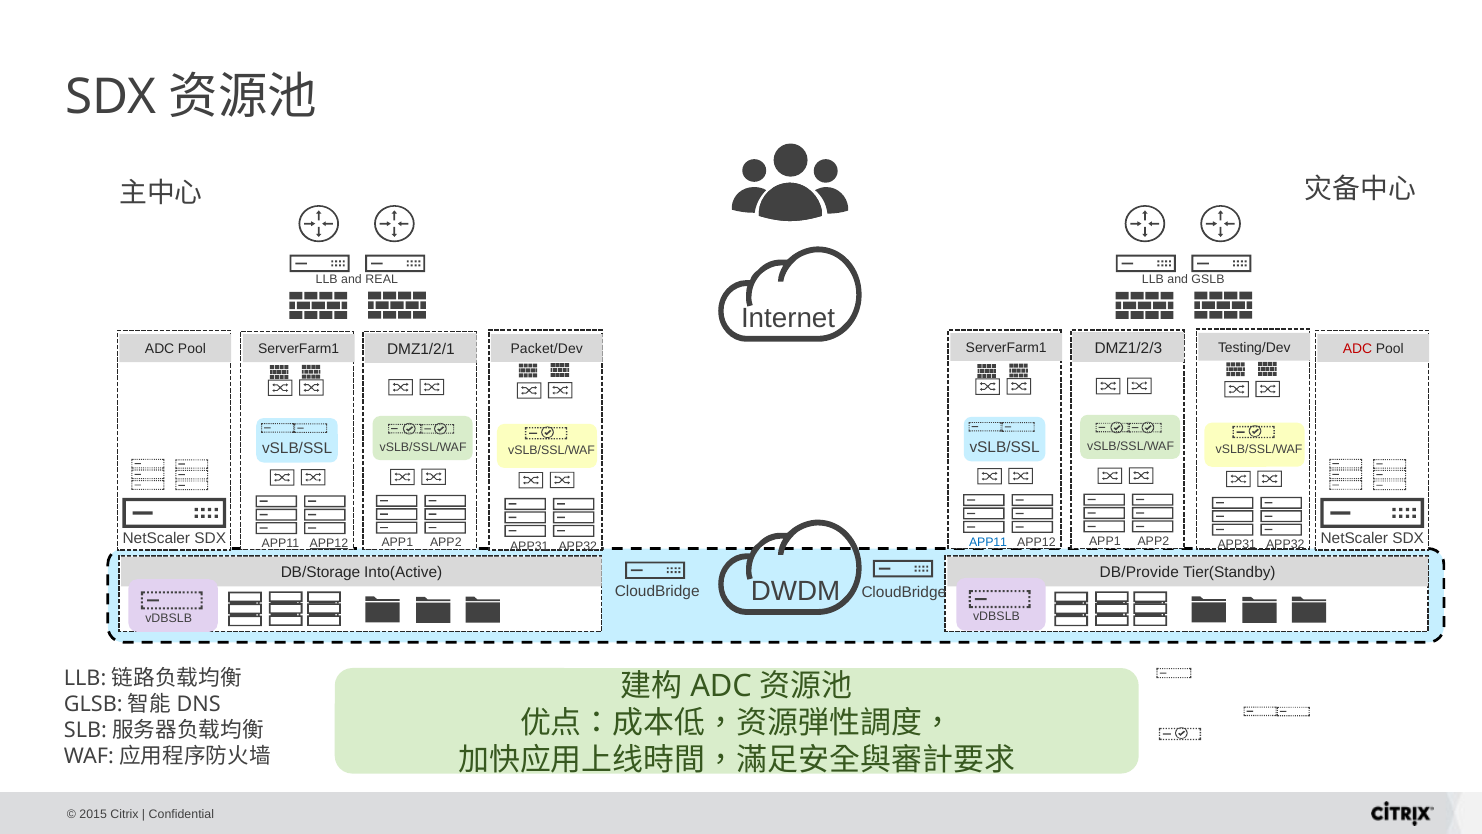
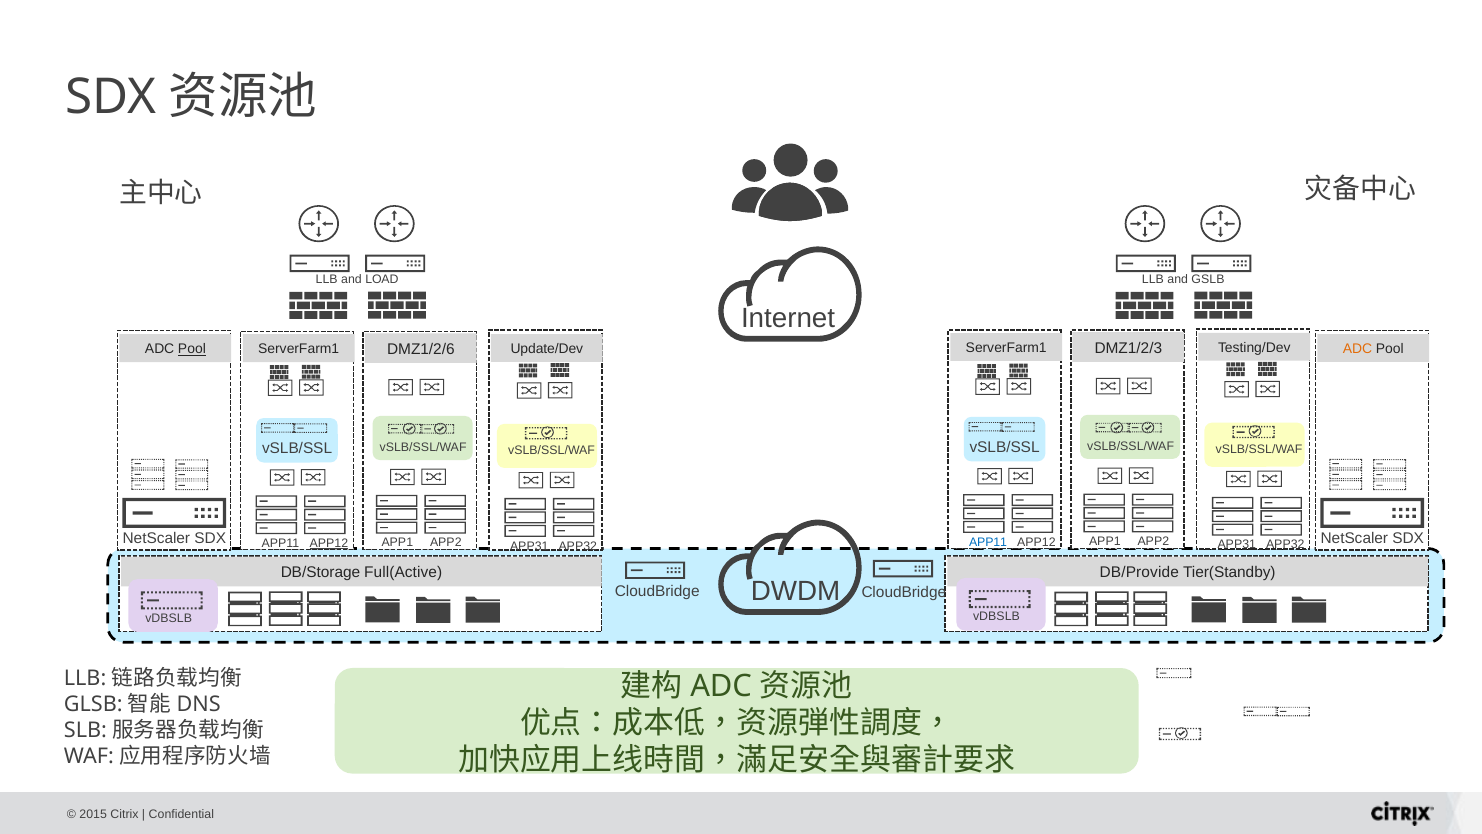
REAL: REAL -> LOAD
DMZ1/2/1: DMZ1/2/1 -> DMZ1/2/6
Pool at (192, 349) underline: none -> present
Packet/Dev: Packet/Dev -> Update/Dev
ADC at (1358, 349) colour: red -> orange
Into(Active: Into(Active -> Full(Active
